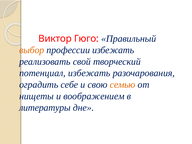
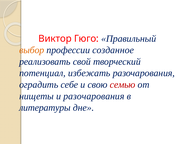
профессии избежать: избежать -> созданное
семью colour: orange -> red
и воображением: воображением -> разочарования
